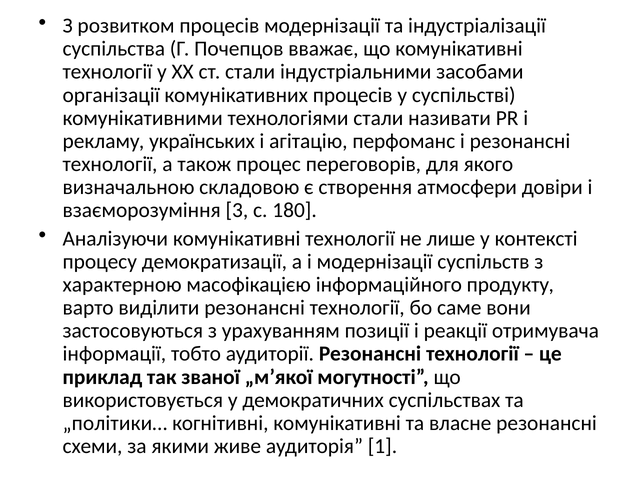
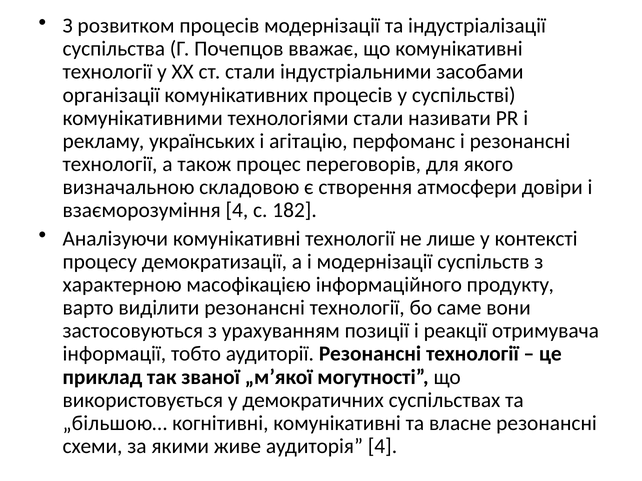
взаєморозуміння 3: 3 -> 4
180: 180 -> 182
„політики…: „політики… -> „більшою…
аудиторія 1: 1 -> 4
